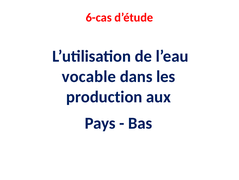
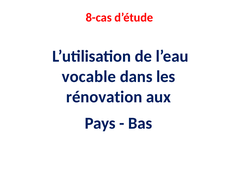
6-cas: 6-cas -> 8-cas
production: production -> rénovation
